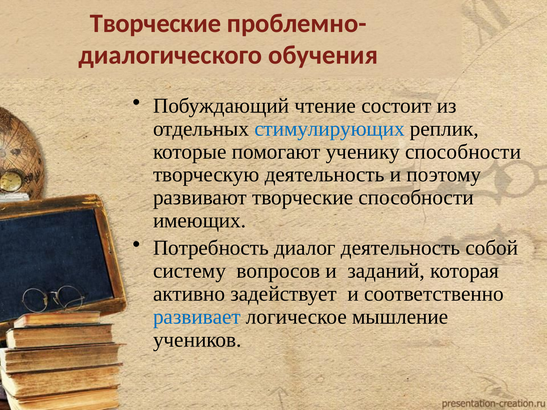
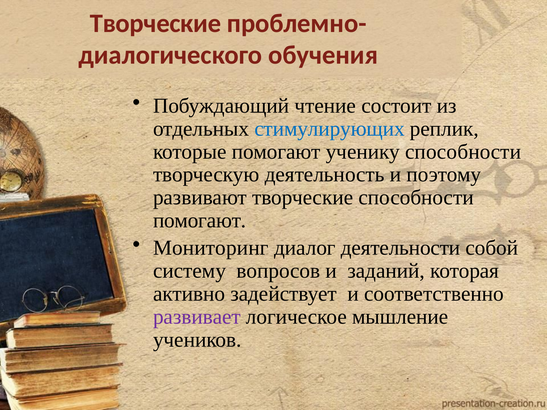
имеющих at (200, 221): имеющих -> помогают
Потребность: Потребность -> Мониторинг
диалог деятельность: деятельность -> деятельности
развивает colour: blue -> purple
